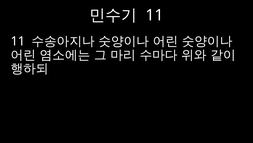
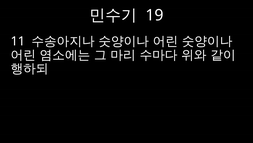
11 at (154, 15): 11 -> 19
